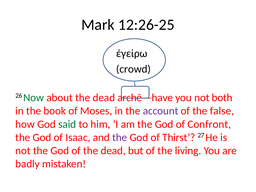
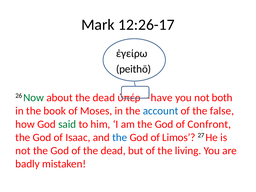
12:26-25: 12:26-25 -> 12:26-17
crowd: crowd -> peithō
archē—have: archē—have -> ὑπέρ—have
account colour: purple -> blue
the at (120, 137) colour: purple -> blue
Thirst: Thirst -> Limos
